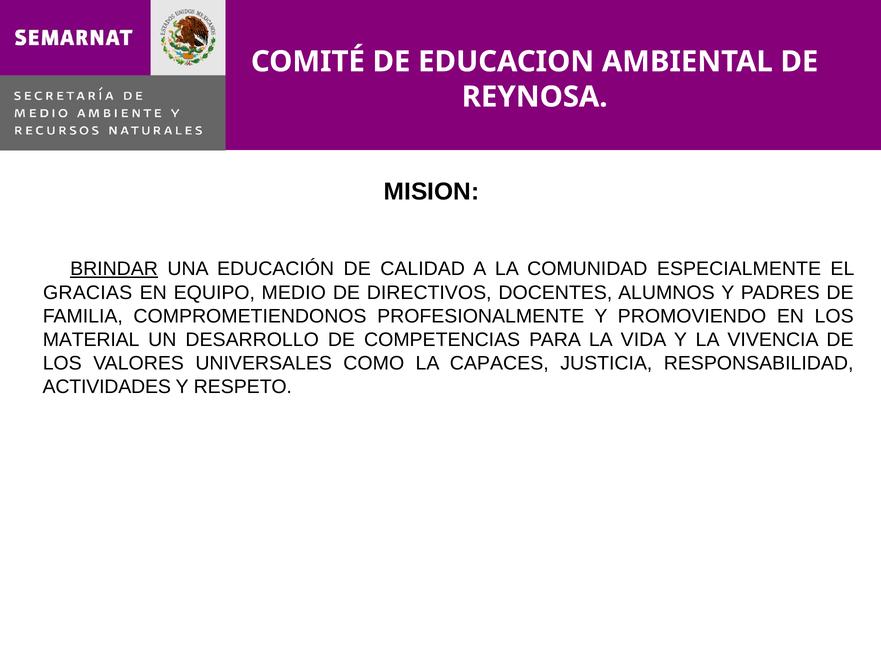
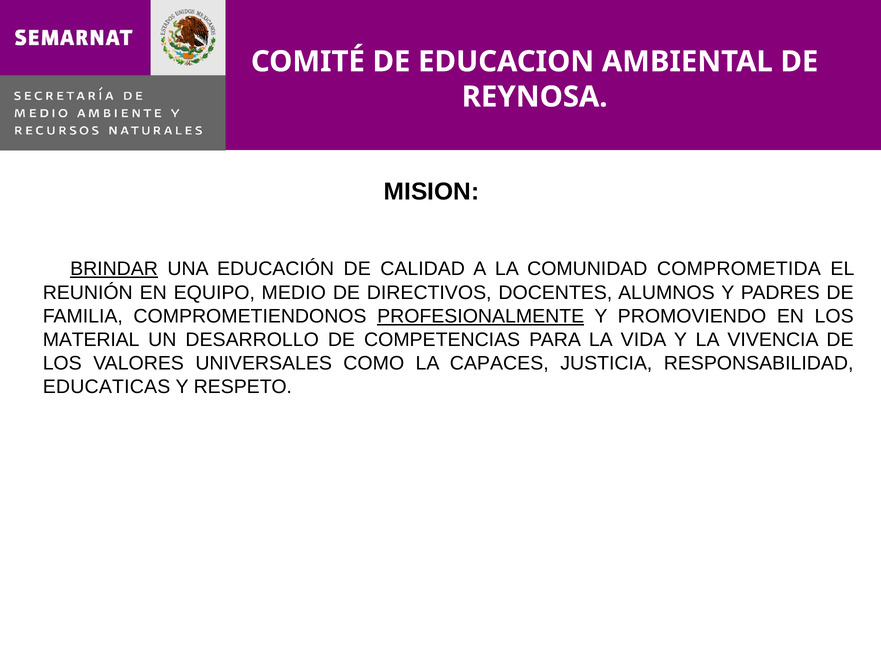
ESPECIALMENTE: ESPECIALMENTE -> COMPROMETIDA
GRACIAS: GRACIAS -> REUNIÓN
PROFESIONALMENTE underline: none -> present
ACTIVIDADES: ACTIVIDADES -> EDUCATICAS
